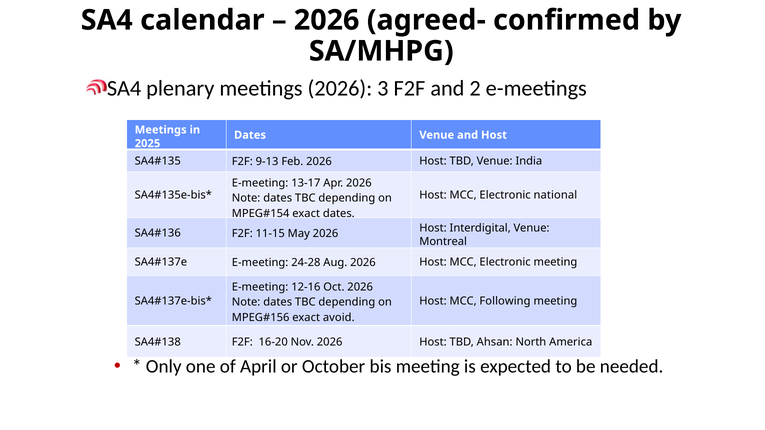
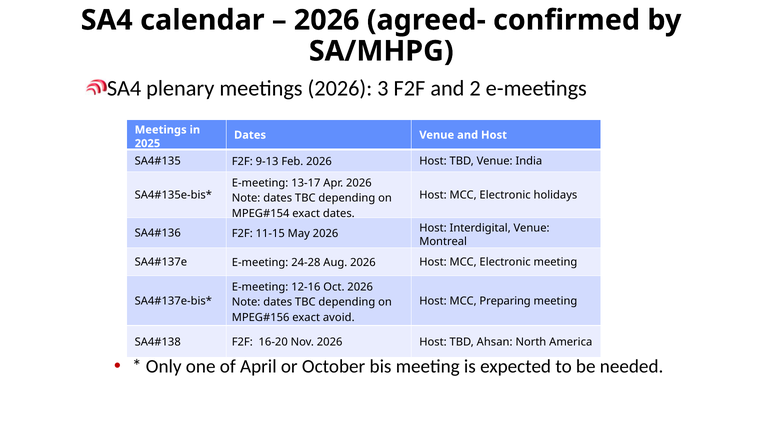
national: national -> holidays
Following: Following -> Preparing
